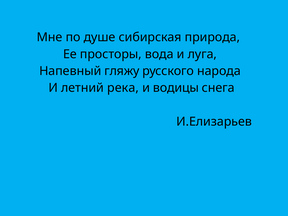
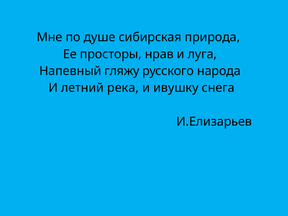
вода: вода -> нрав
водицы: водицы -> ивушку
